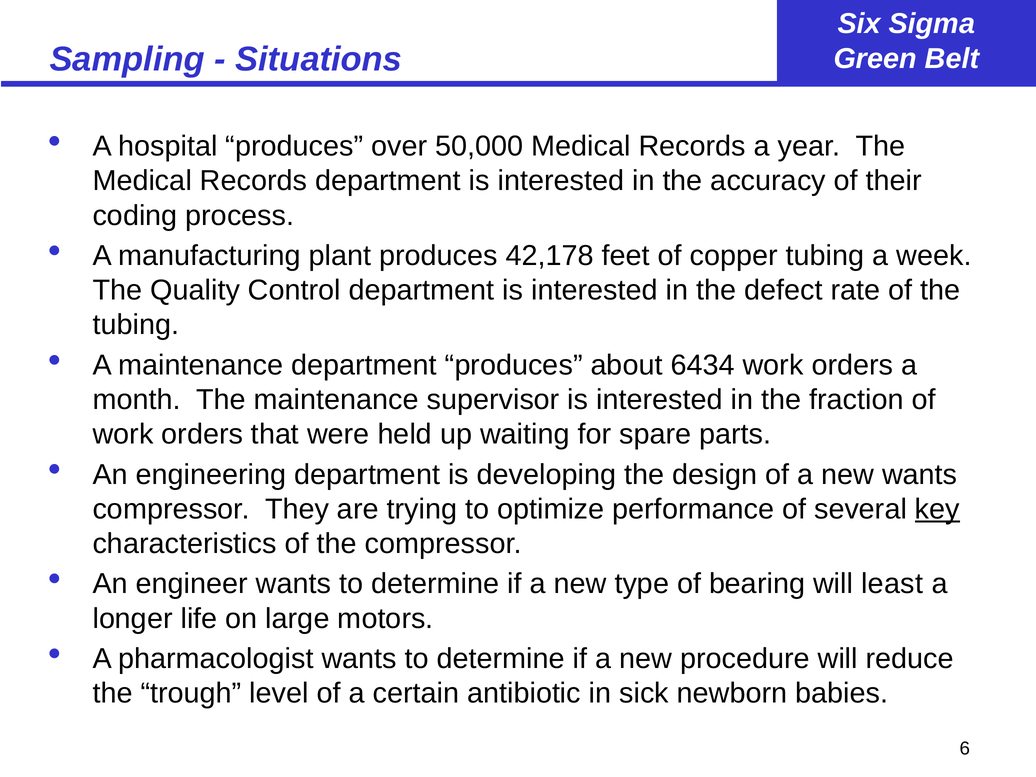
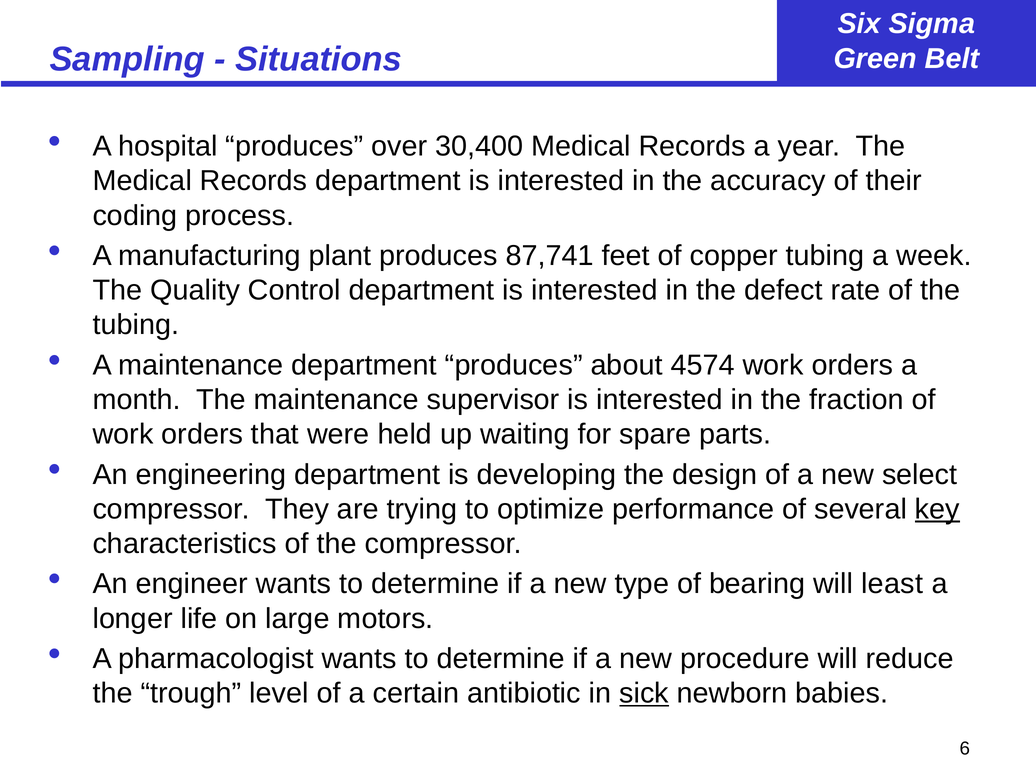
50,000: 50,000 -> 30,400
42,178: 42,178 -> 87,741
6434: 6434 -> 4574
new wants: wants -> select
sick underline: none -> present
